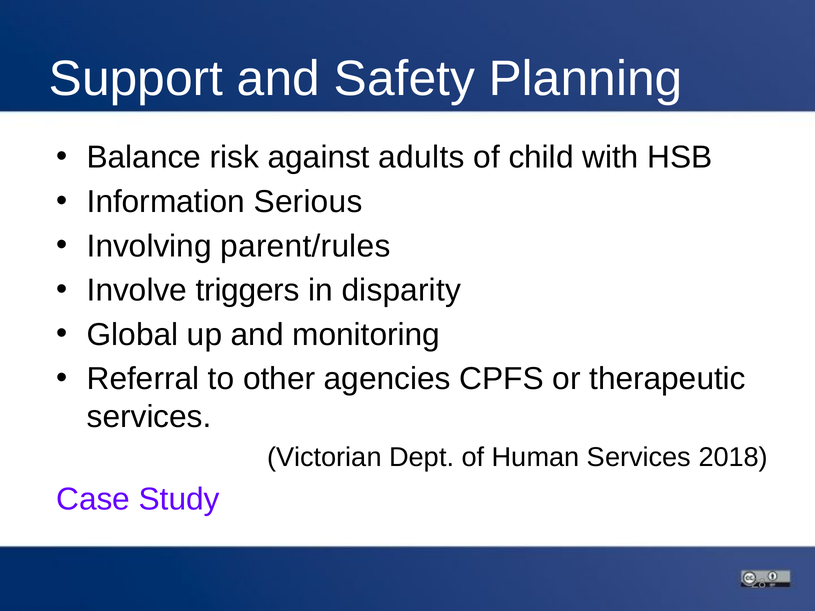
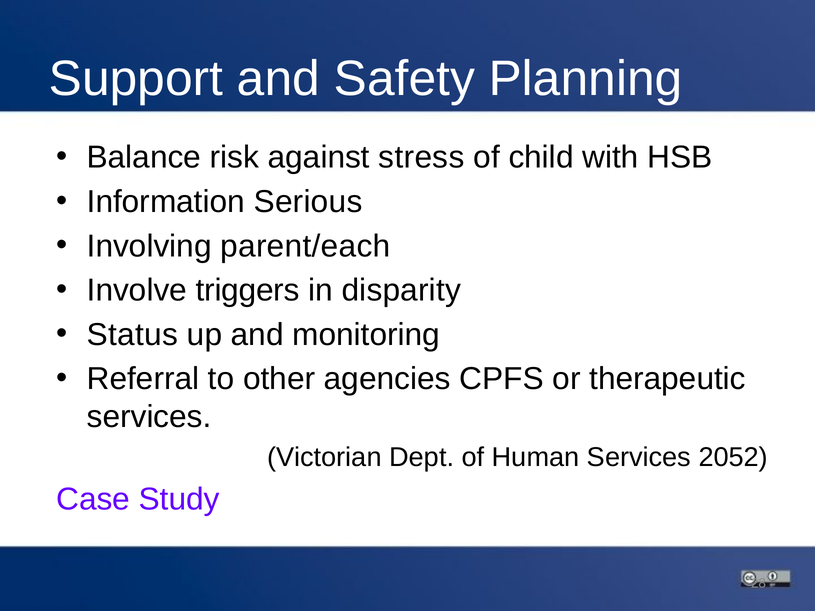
adults: adults -> stress
parent/rules: parent/rules -> parent/each
Global: Global -> Status
2018: 2018 -> 2052
